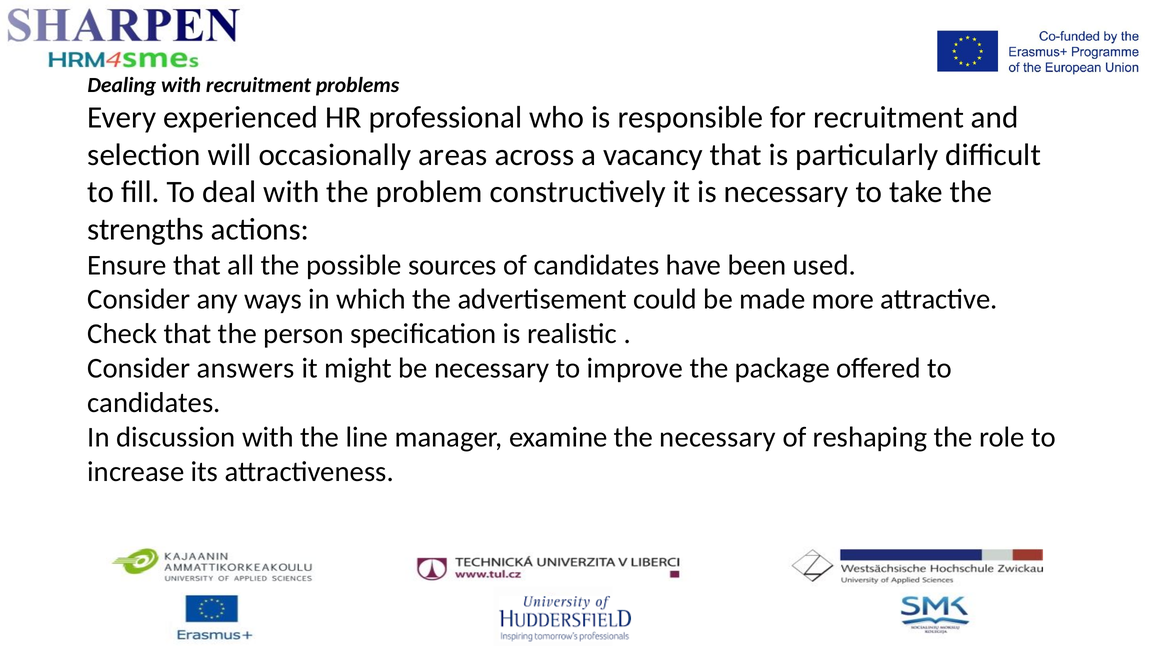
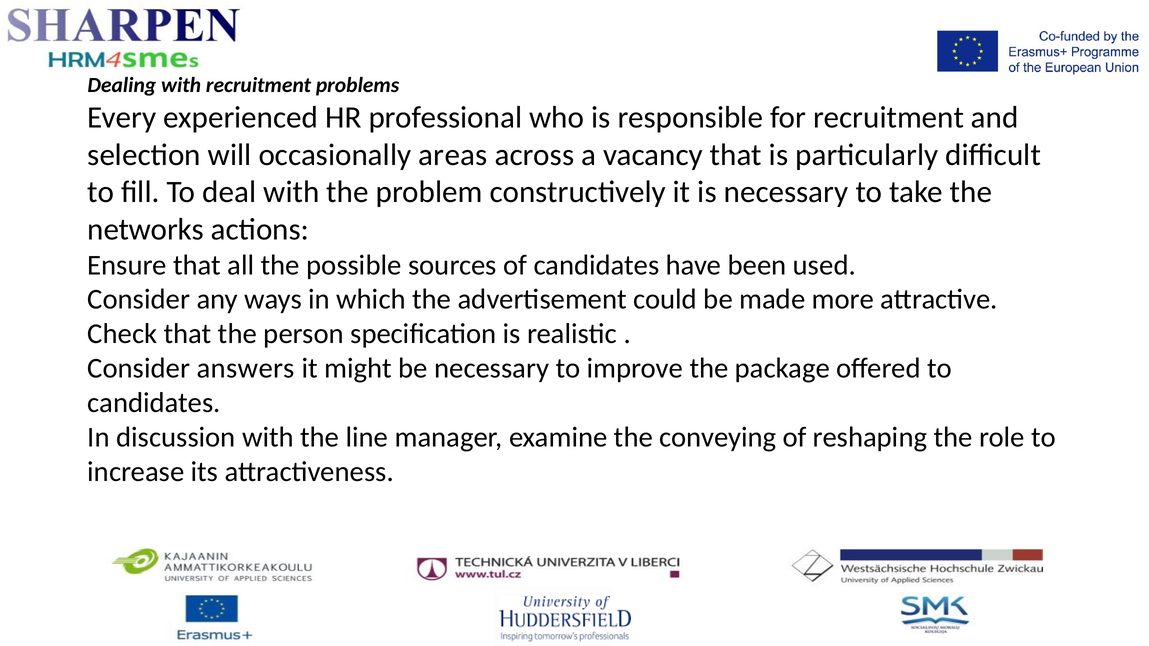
strengths: strengths -> networks
the necessary: necessary -> conveying
